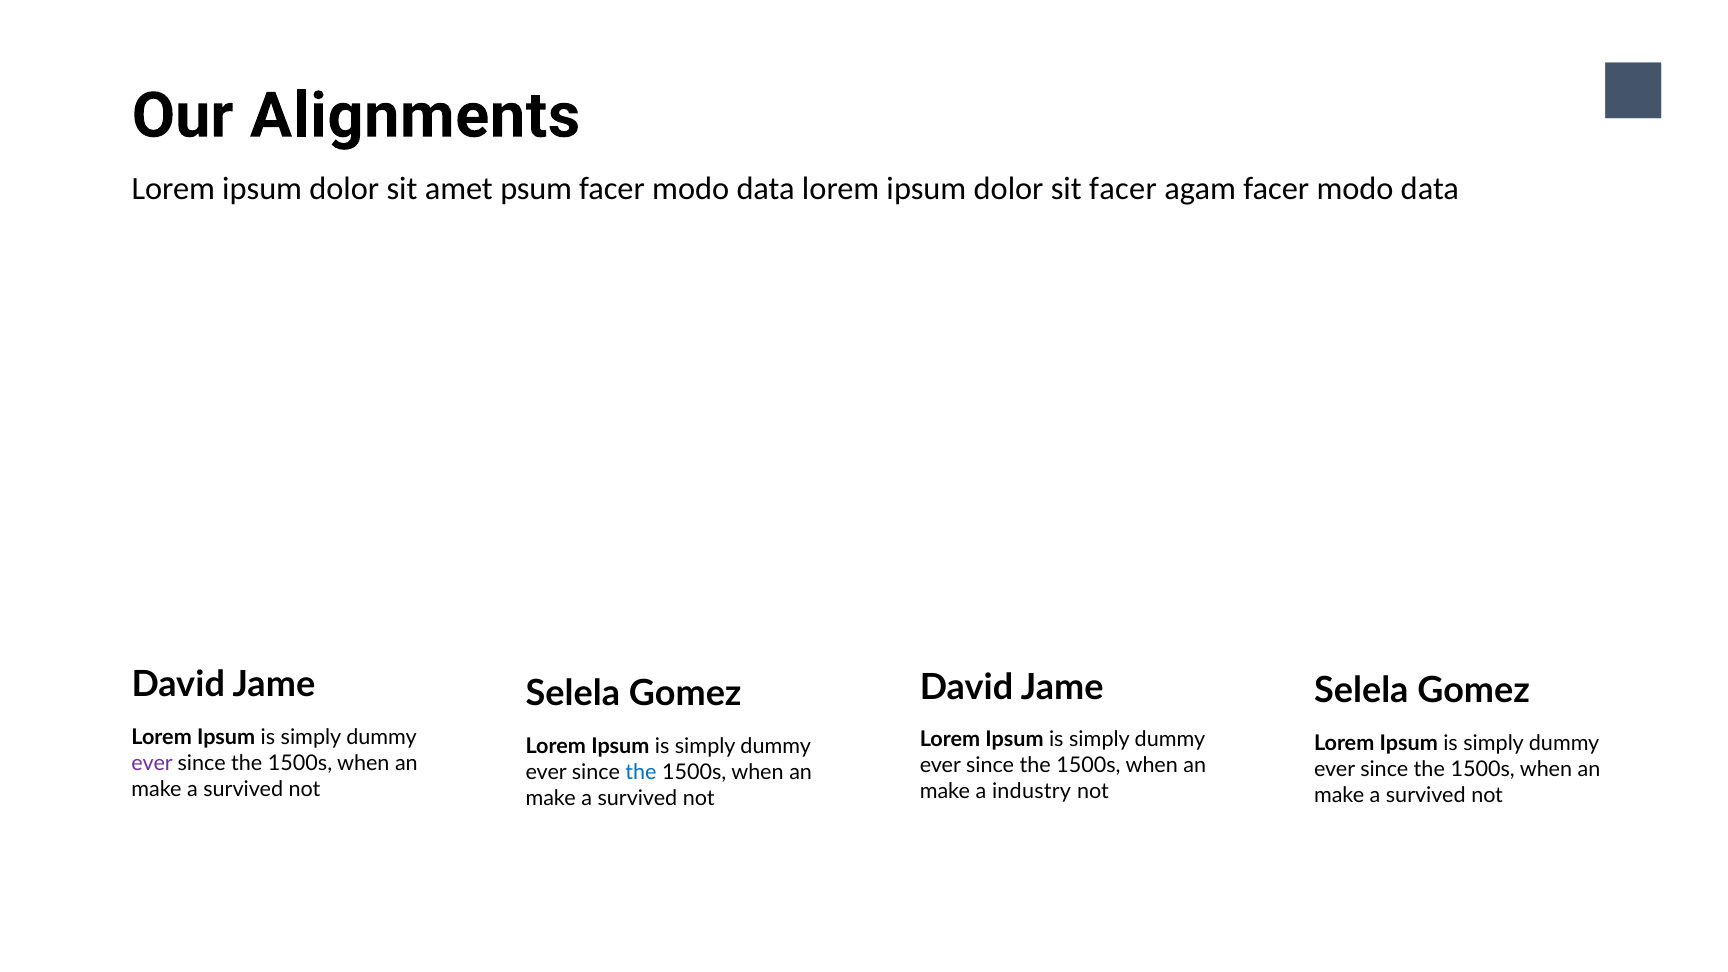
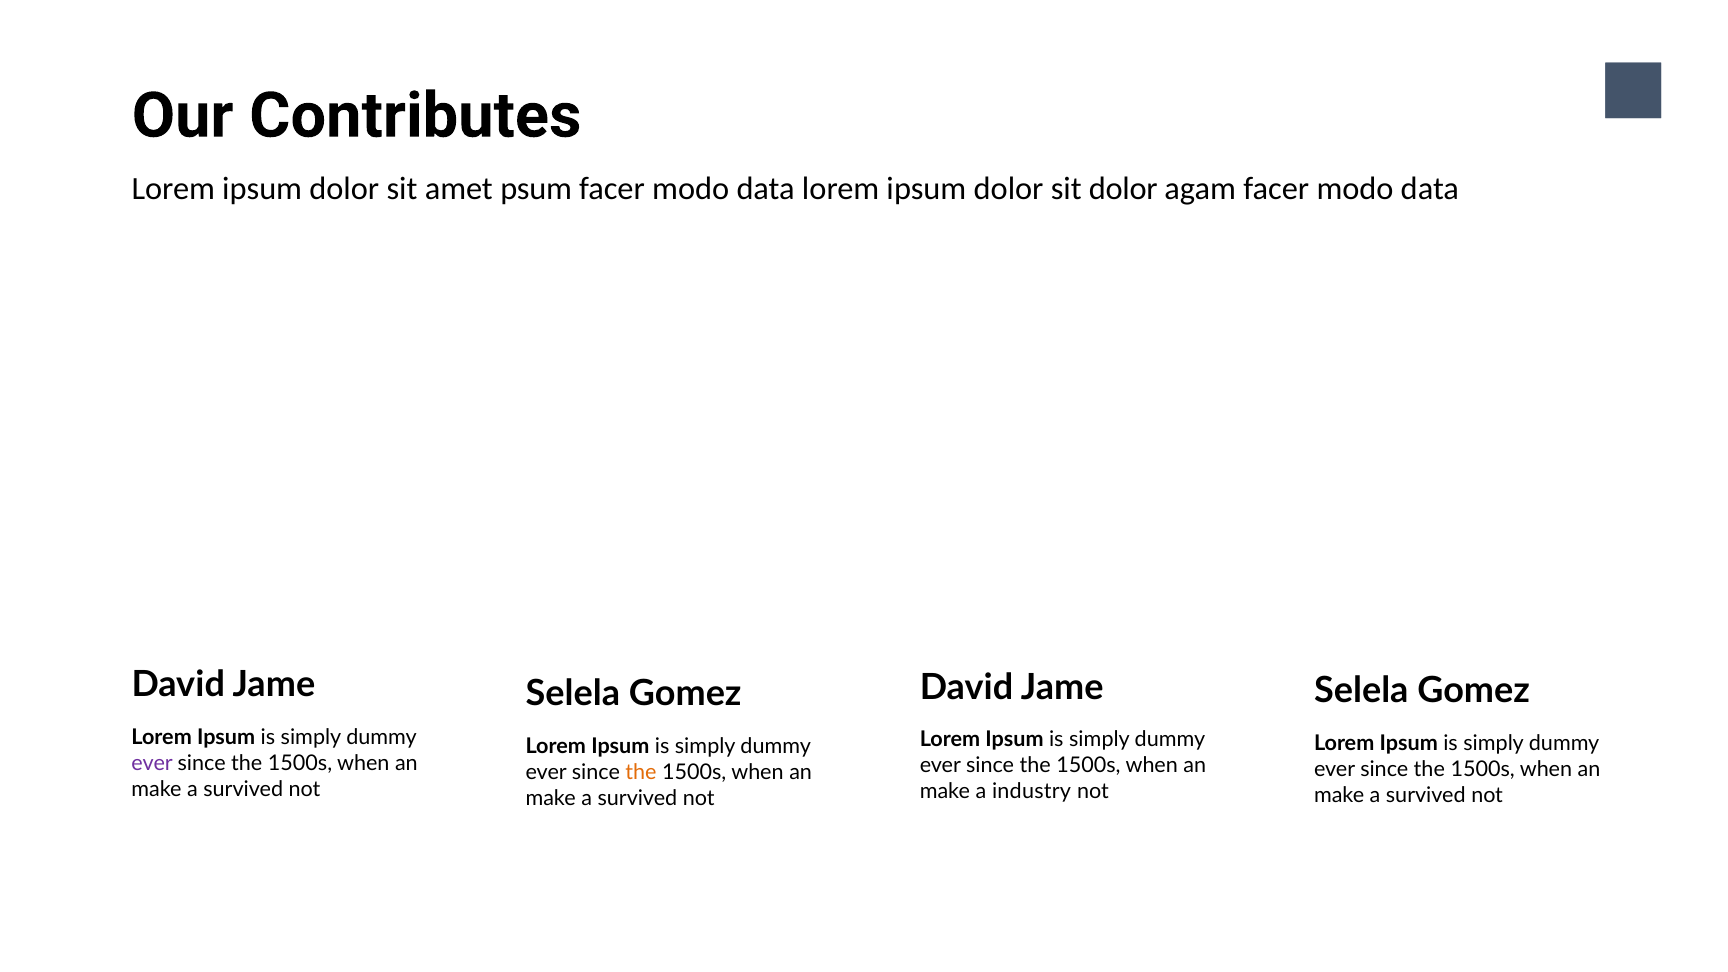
Alignments: Alignments -> Contributes
sit facer: facer -> dolor
the at (641, 772) colour: blue -> orange
